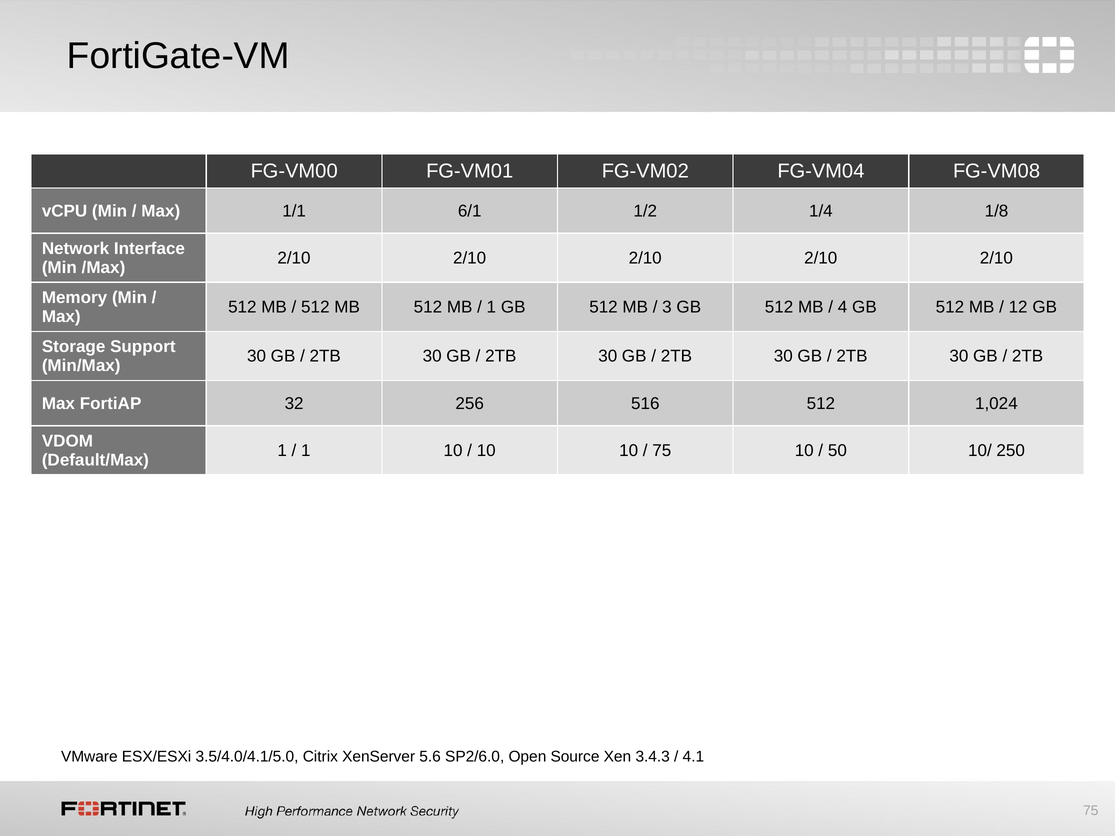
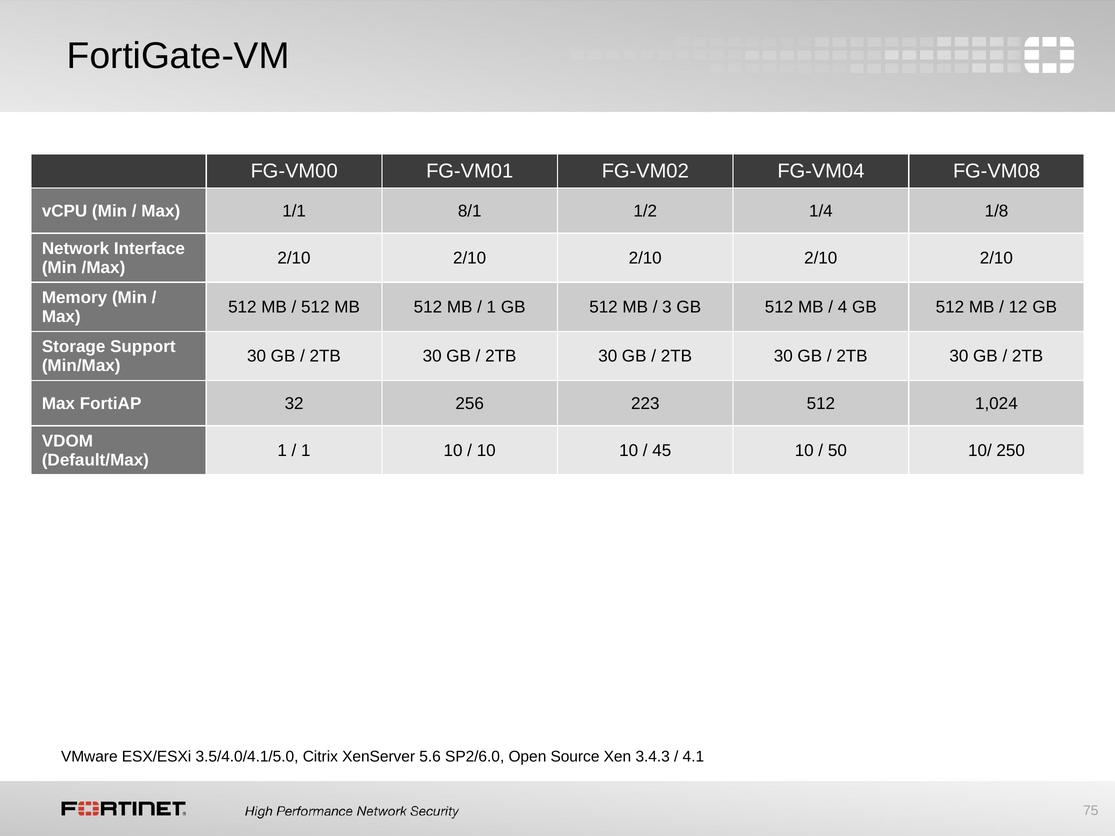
6/1: 6/1 -> 8/1
516: 516 -> 223
75 at (662, 451): 75 -> 45
